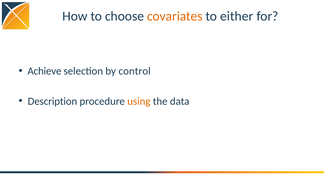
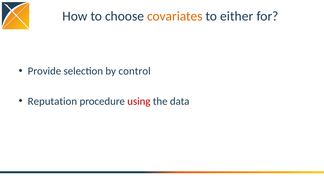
Achieve: Achieve -> Provide
Description: Description -> Reputation
using colour: orange -> red
